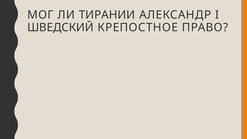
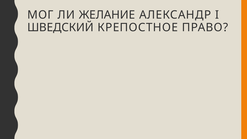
ТИРАНИИ: ТИРАНИИ -> ЖЕЛАНИЕ
